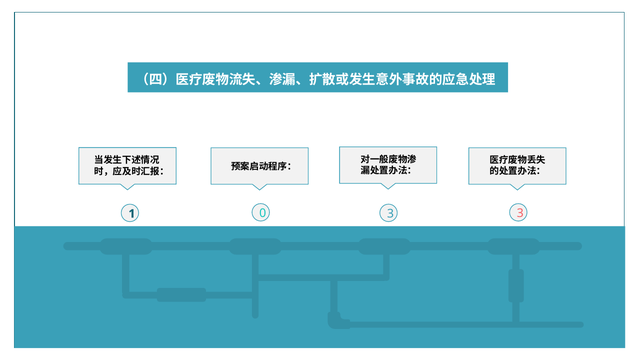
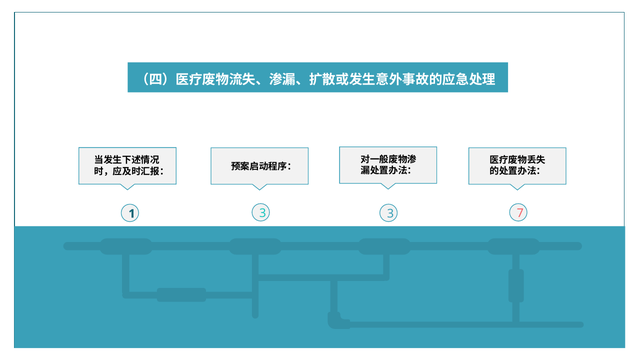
1 0: 0 -> 3
3 3: 3 -> 7
